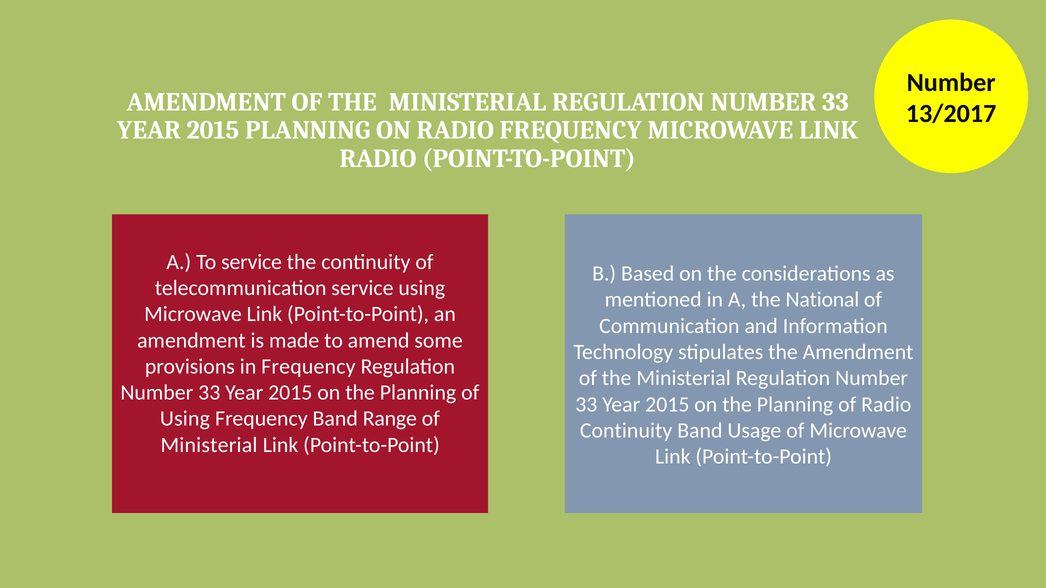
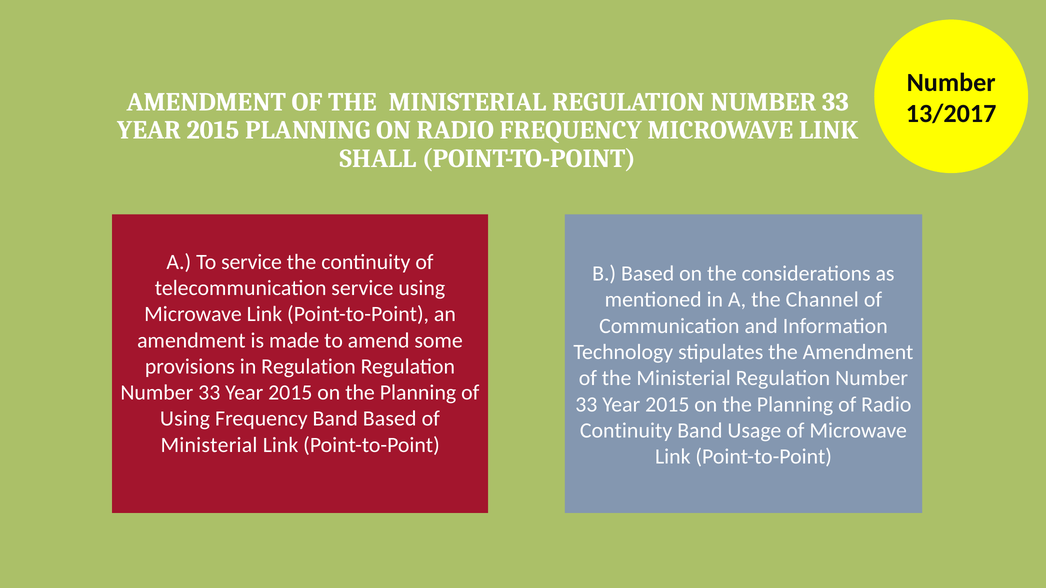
RADIO at (378, 159): RADIO -> SHALL
National: National -> Channel
in Frequency: Frequency -> Regulation
Band Range: Range -> Based
